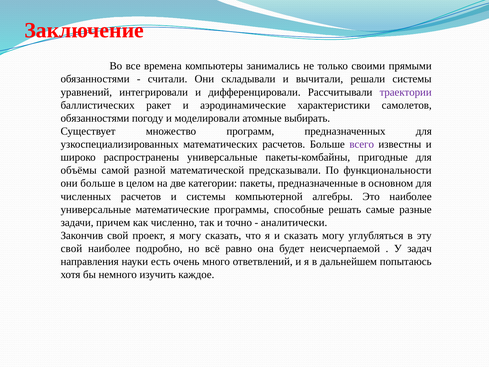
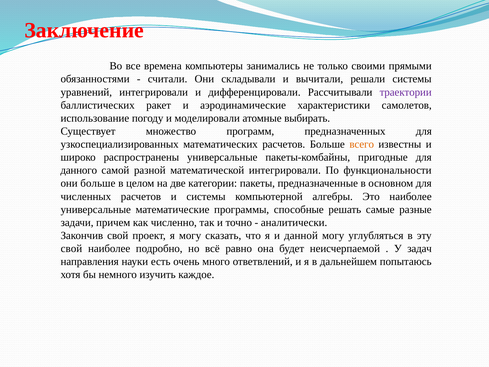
обязанностями at (95, 118): обязанностями -> использование
всего colour: purple -> orange
объёмы: объёмы -> данного
математической предсказывали: предсказывали -> интегрировали
и сказать: сказать -> данной
